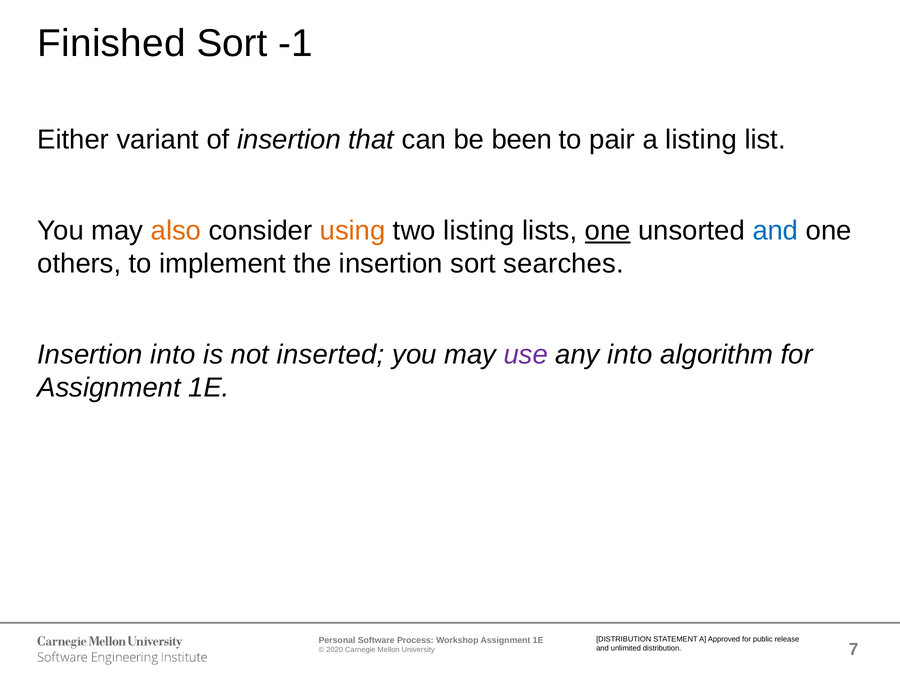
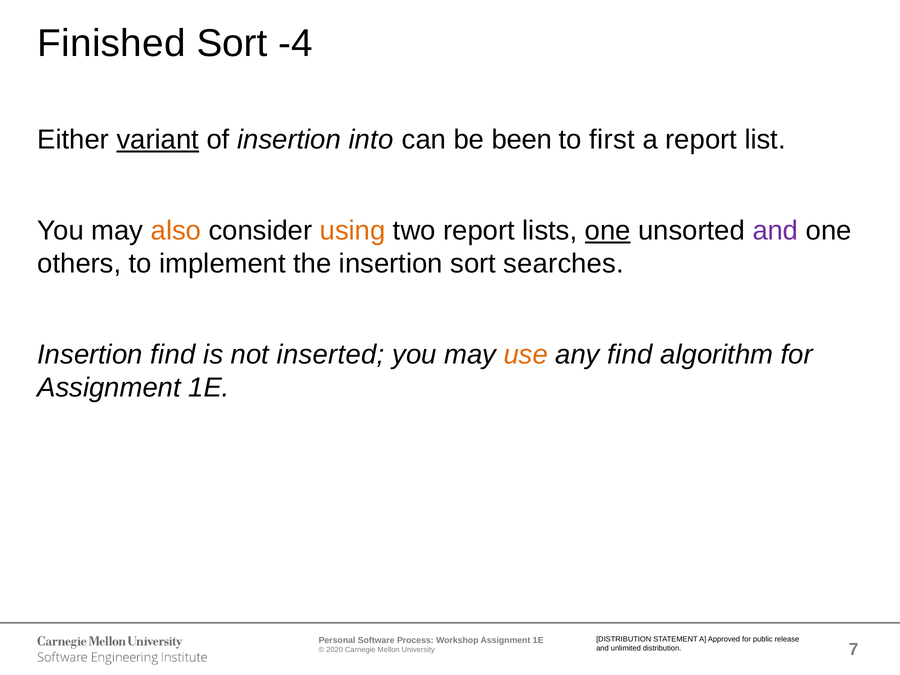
-1: -1 -> -4
variant underline: none -> present
that: that -> into
pair: pair -> first
a listing: listing -> report
two listing: listing -> report
and at (775, 231) colour: blue -> purple
Insertion into: into -> find
use colour: purple -> orange
any into: into -> find
